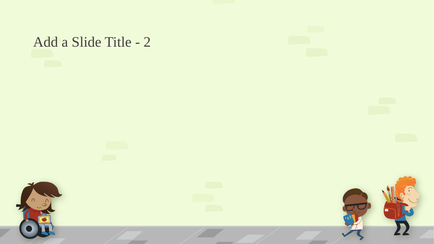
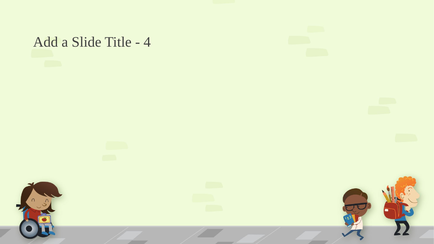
2: 2 -> 4
